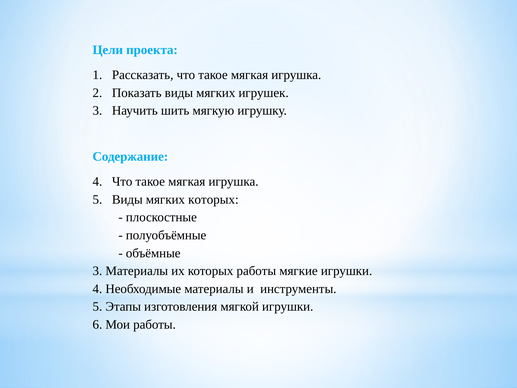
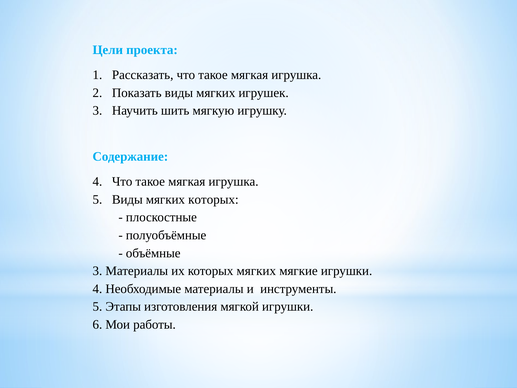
которых работы: работы -> мягких
